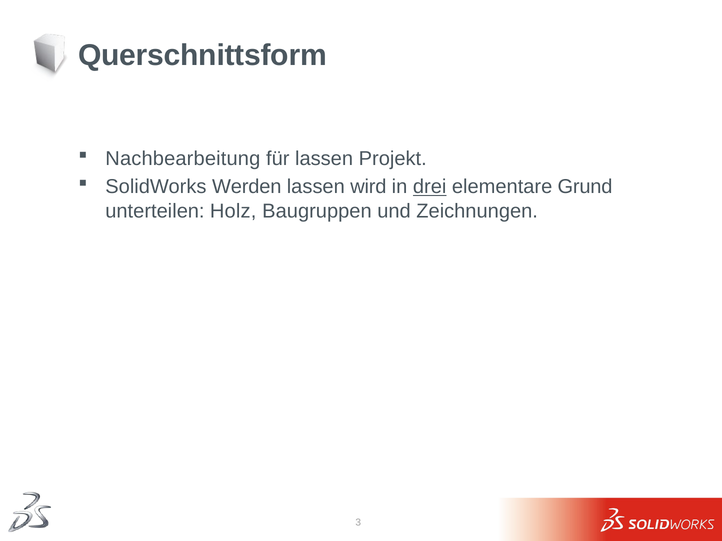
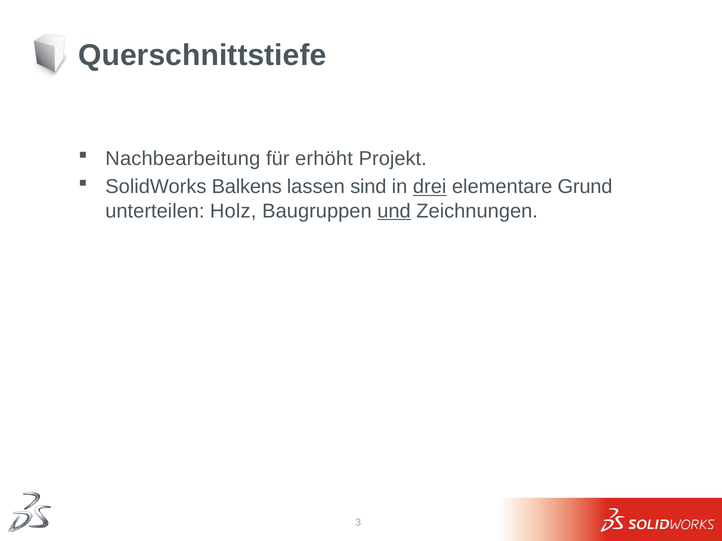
Querschnittsform: Querschnittsform -> Querschnittstiefe
für lassen: lassen -> erhöht
Werden: Werden -> Balkens
wird: wird -> sind
und underline: none -> present
